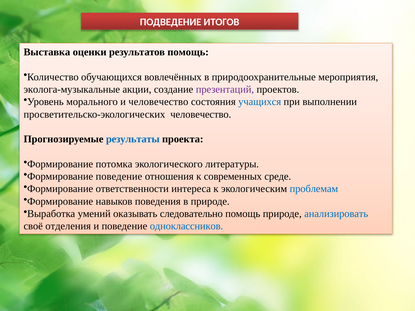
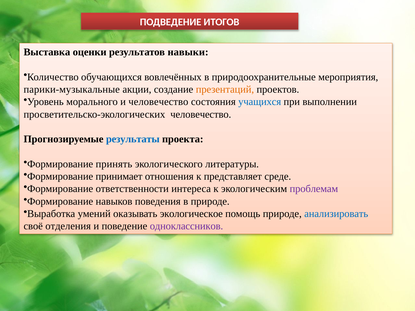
результатов помощь: помощь -> навыки
эколога-музыкальные: эколога-музыкальные -> парики-музыкальные
презентаций colour: purple -> orange
потомка: потомка -> принять
Формирование поведение: поведение -> принимает
современных: современных -> представляет
проблемам colour: blue -> purple
следовательно: следовательно -> экологическое
одноклассников colour: blue -> purple
